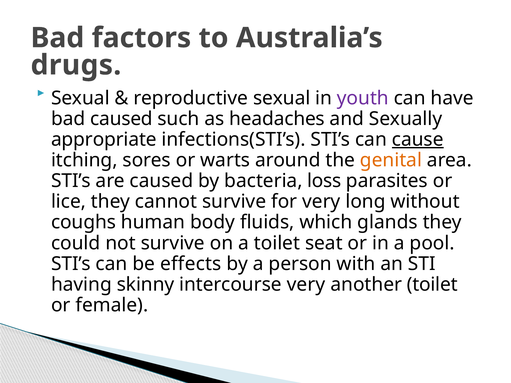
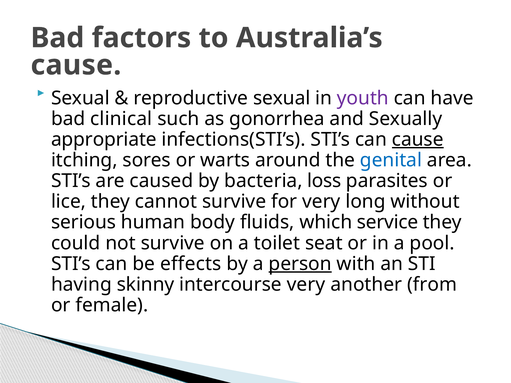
drugs at (76, 65): drugs -> cause
bad caused: caused -> clinical
headaches: headaches -> gonorrhea
genital colour: orange -> blue
coughs: coughs -> serious
glands: glands -> service
person underline: none -> present
another toilet: toilet -> from
